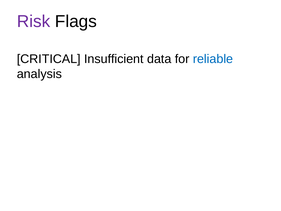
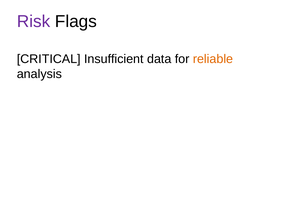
reliable colour: blue -> orange
